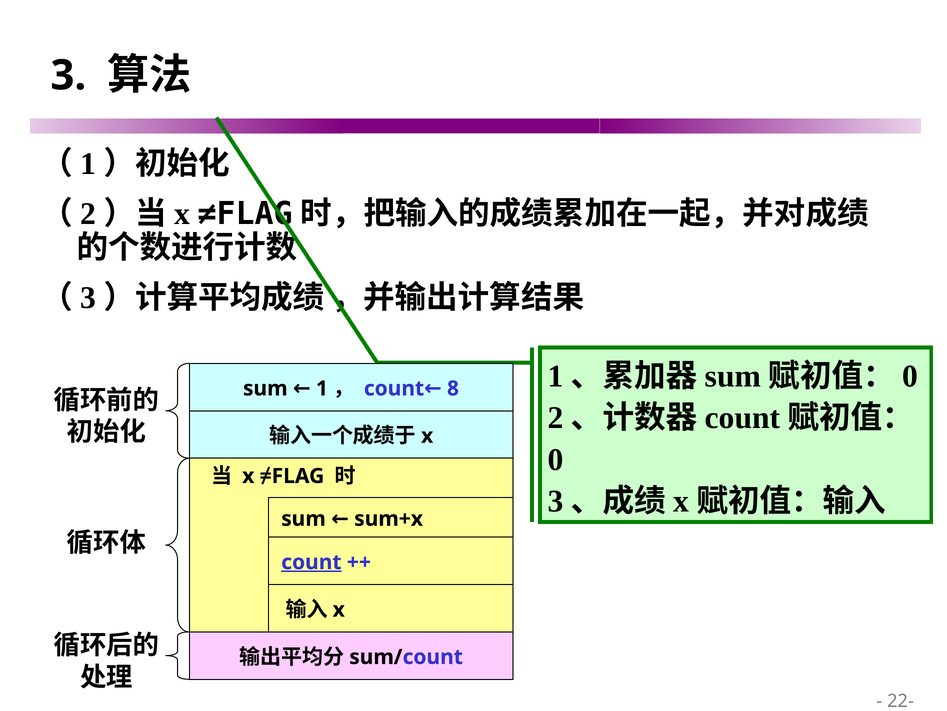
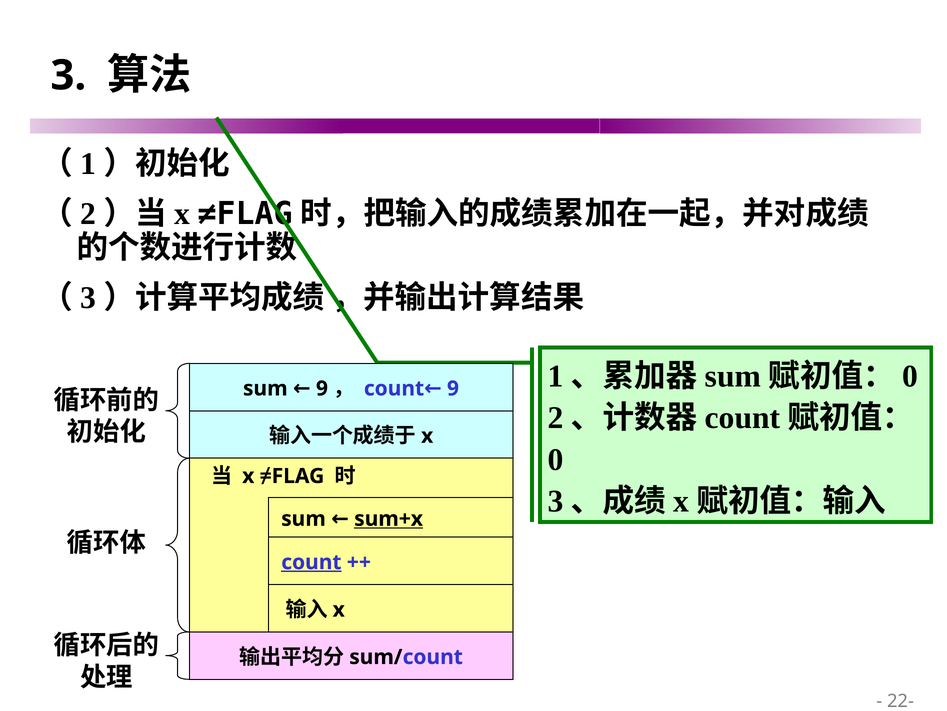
count 8: 8 -> 9
sum 1: 1 -> 9
sum+x underline: none -> present
